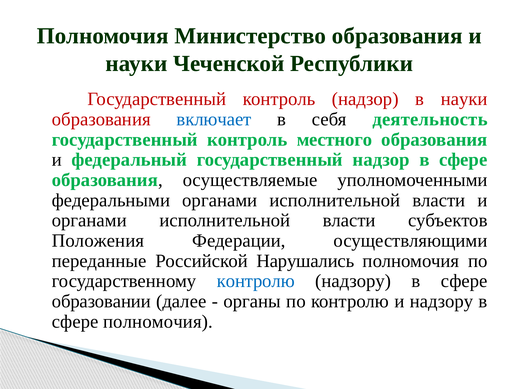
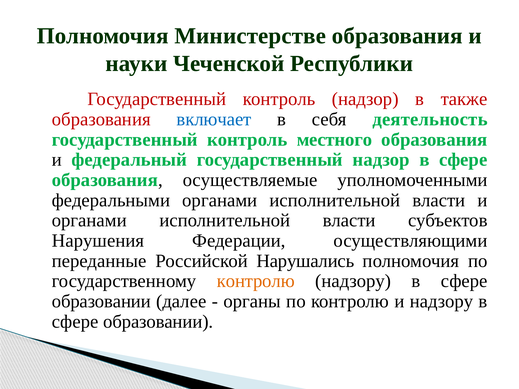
Министерство: Министерство -> Министерстве
в науки: науки -> также
Положения: Положения -> Нарушения
контролю at (256, 281) colour: blue -> orange
полномочия at (158, 322): полномочия -> образовании
